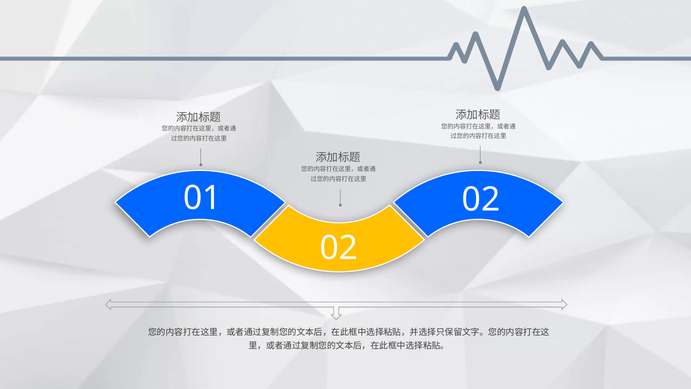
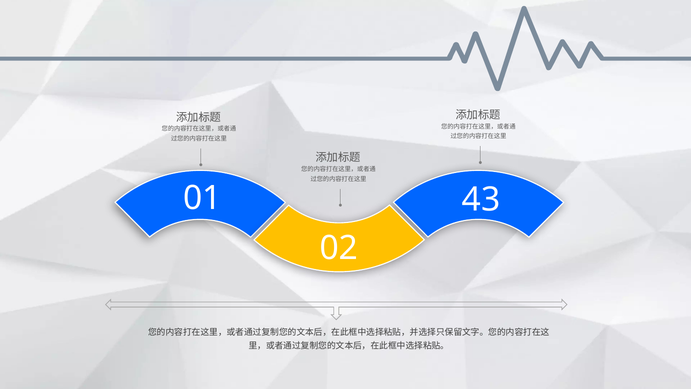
01 02: 02 -> 43
